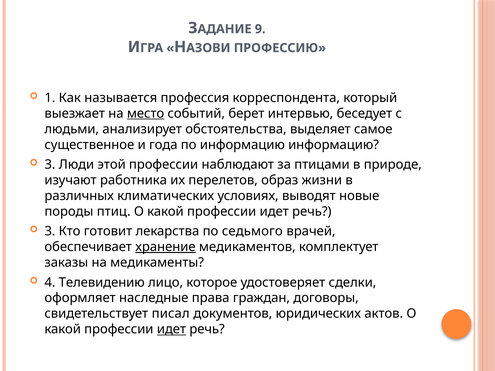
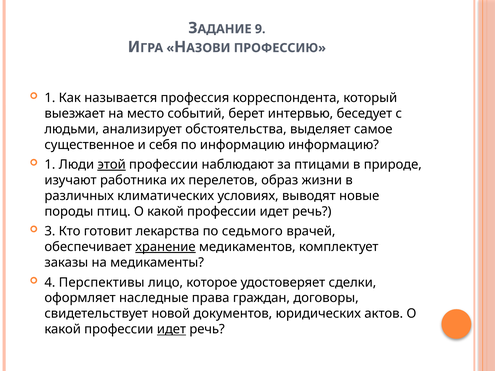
место underline: present -> none
года: года -> себя
3 at (50, 165): 3 -> 1
этой underline: none -> present
Телевидению: Телевидению -> Перспективы
писал: писал -> новой
